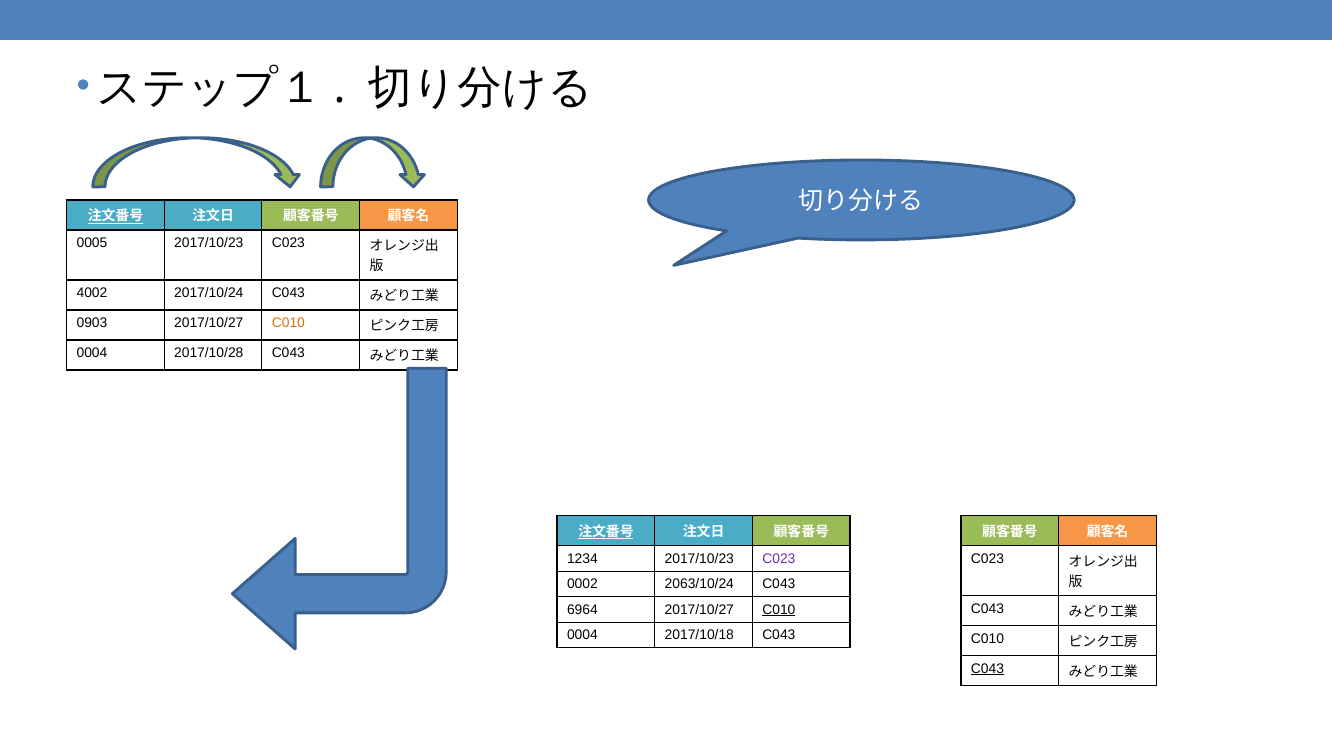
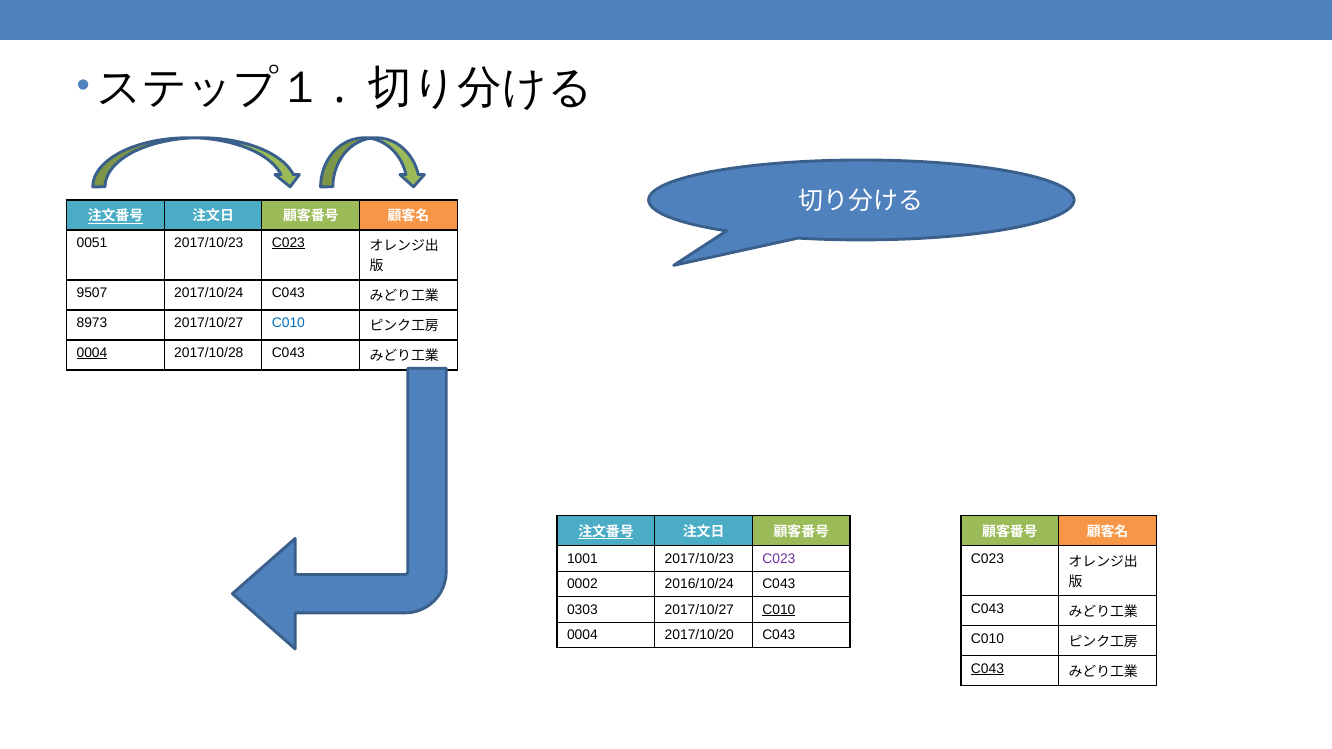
0005: 0005 -> 0051
C023 at (288, 243) underline: none -> present
4002: 4002 -> 9507
0903: 0903 -> 8973
C010 at (288, 323) colour: orange -> blue
0004 at (92, 353) underline: none -> present
1234: 1234 -> 1001
2063/10/24: 2063/10/24 -> 2016/10/24
6964: 6964 -> 0303
2017/10/18: 2017/10/18 -> 2017/10/20
